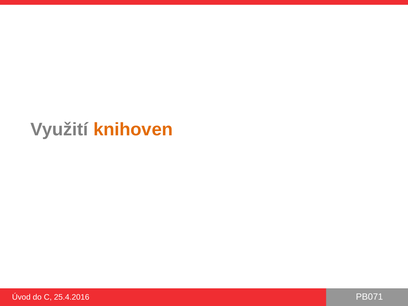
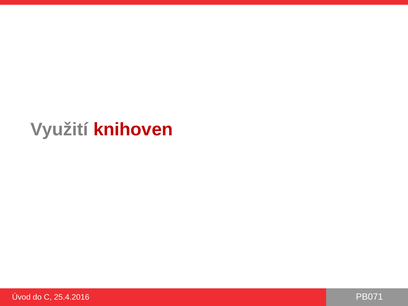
knihoven colour: orange -> red
